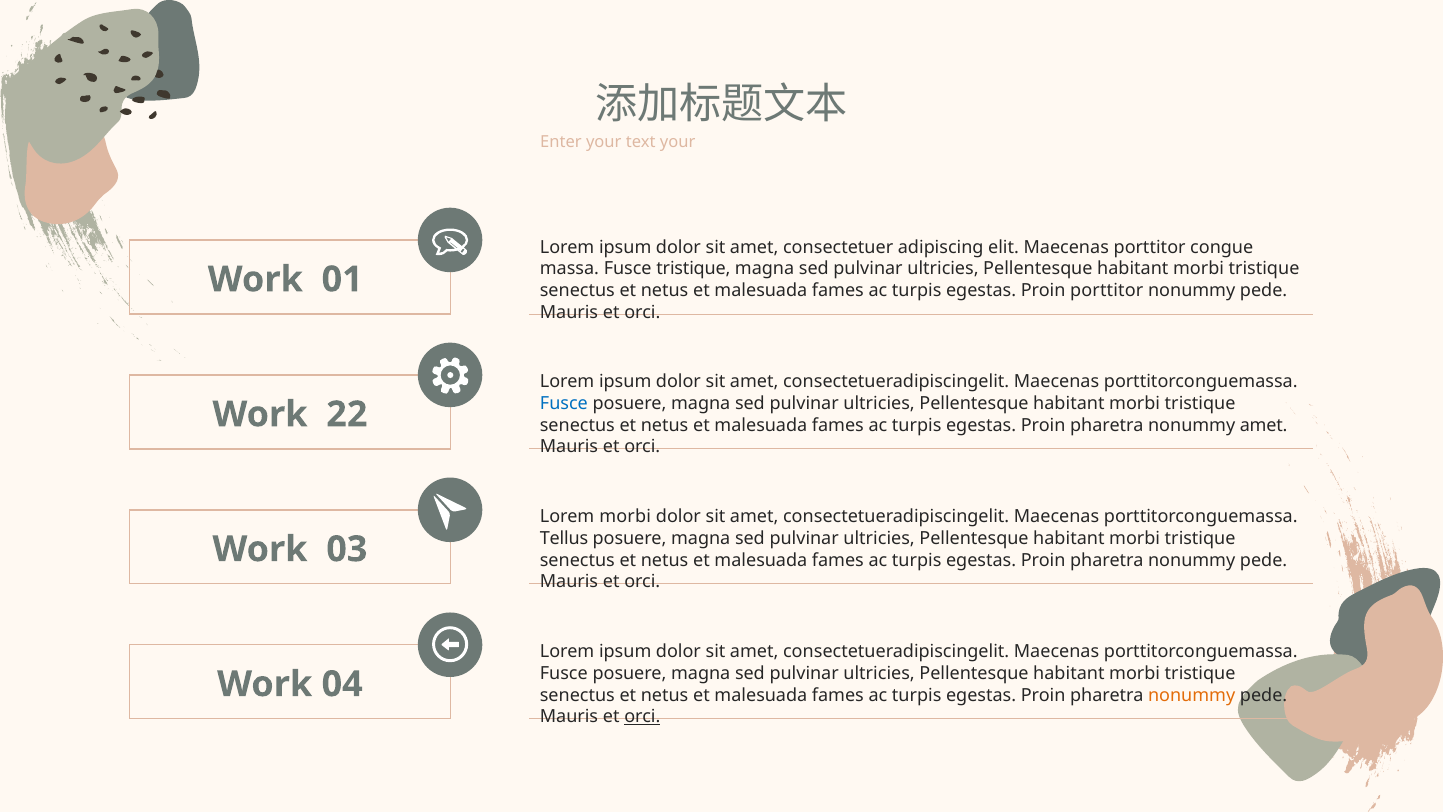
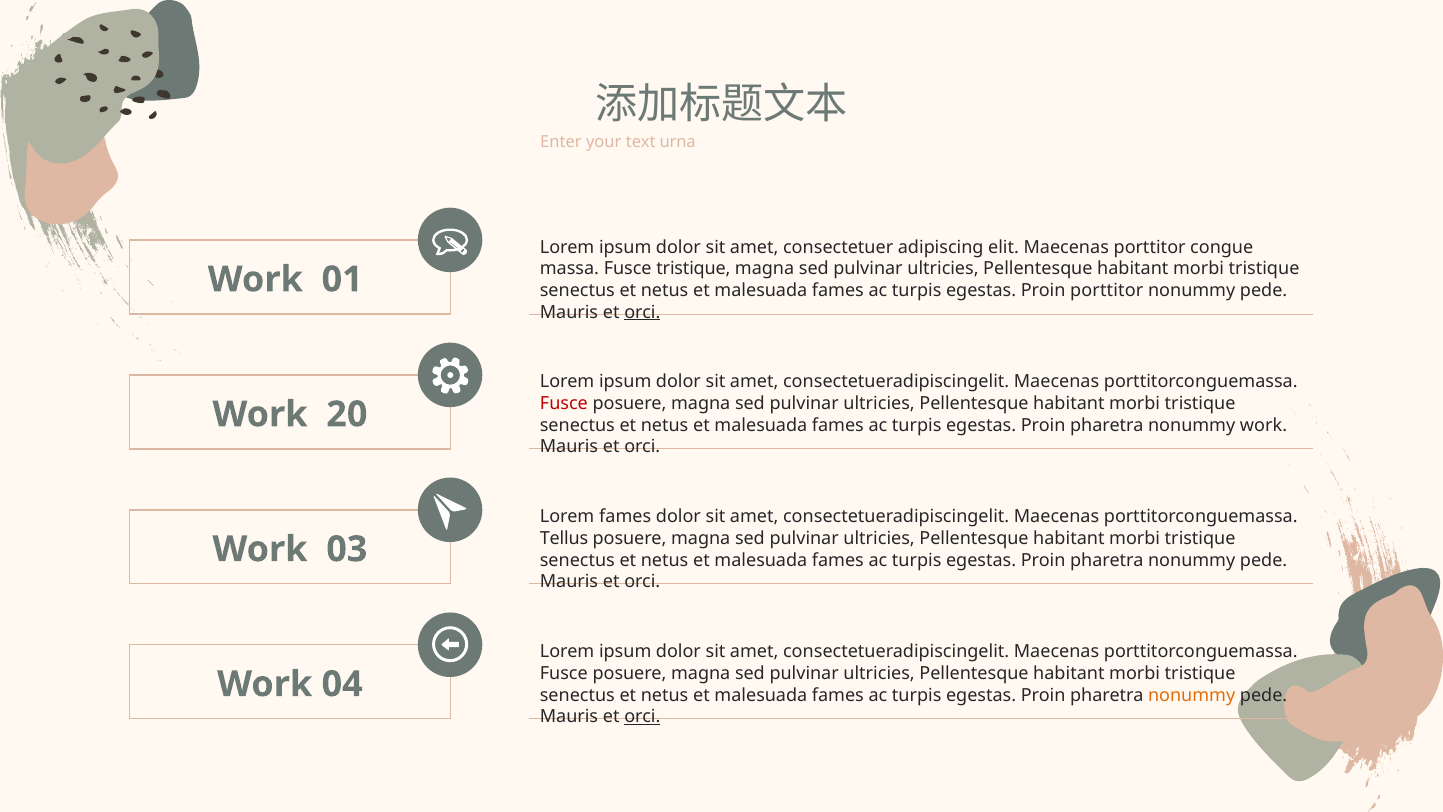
text your: your -> urna
orci at (642, 312) underline: none -> present
Fusce at (564, 404) colour: blue -> red
22: 22 -> 20
nonummy amet: amet -> work
Lorem morbi: morbi -> fames
